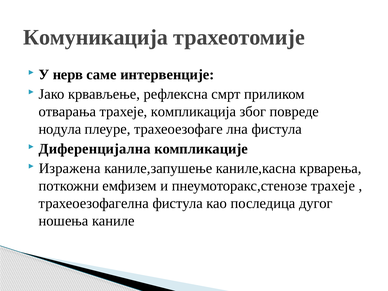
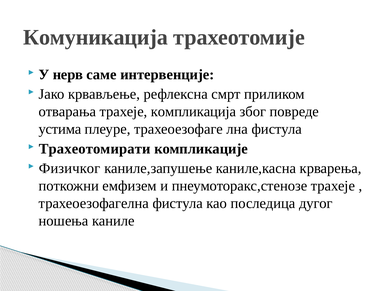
нодула: нодула -> устима
Диференцијална: Диференцијална -> Трахеотомирати
Изражена: Изражена -> Физичког
